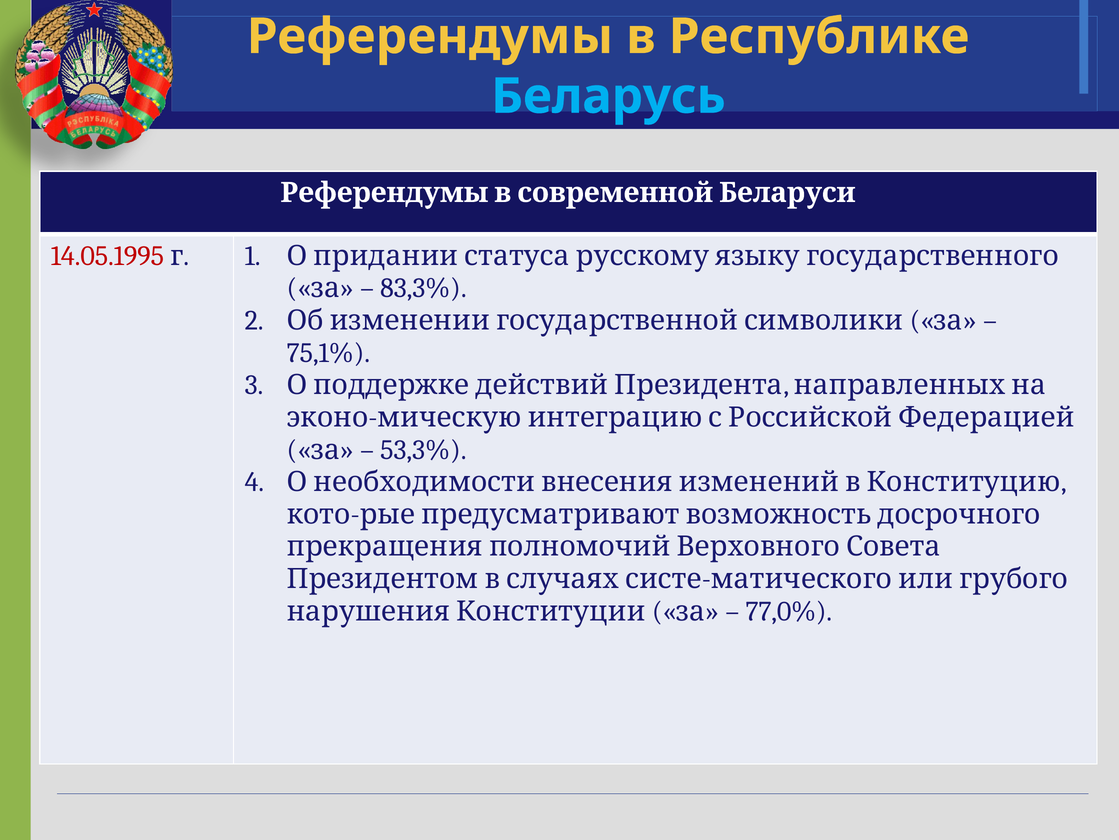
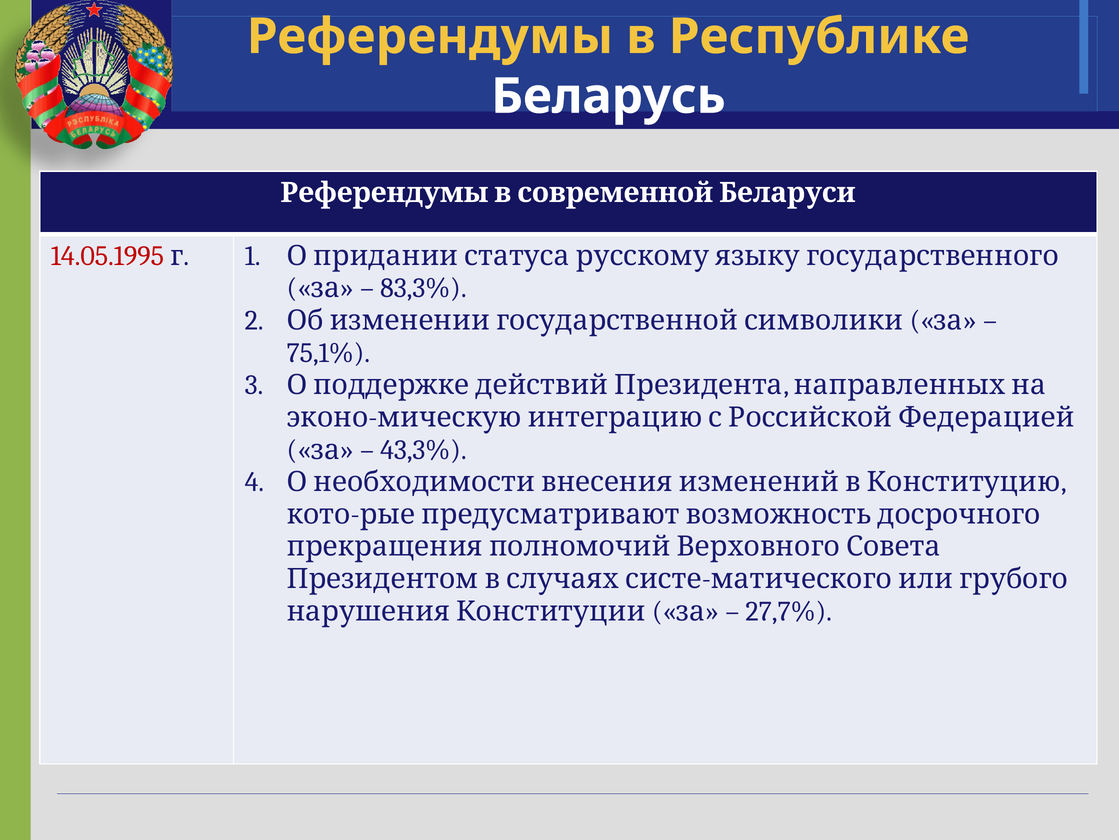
Беларусь colour: light blue -> white
53,3%: 53,3% -> 43,3%
77,0%: 77,0% -> 27,7%
